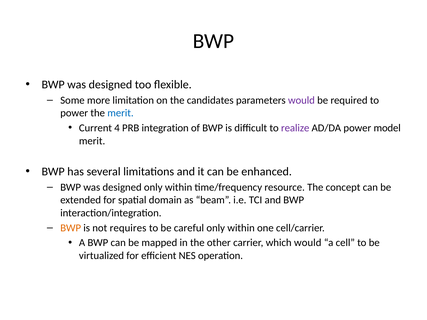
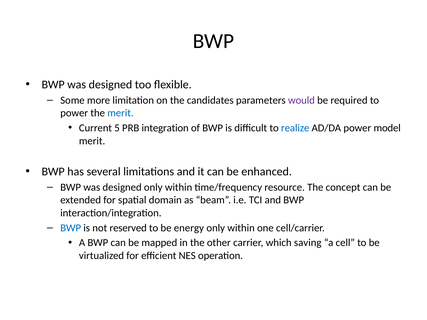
4: 4 -> 5
realize colour: purple -> blue
BWP at (71, 228) colour: orange -> blue
requires: requires -> reserved
careful: careful -> energy
which would: would -> saving
